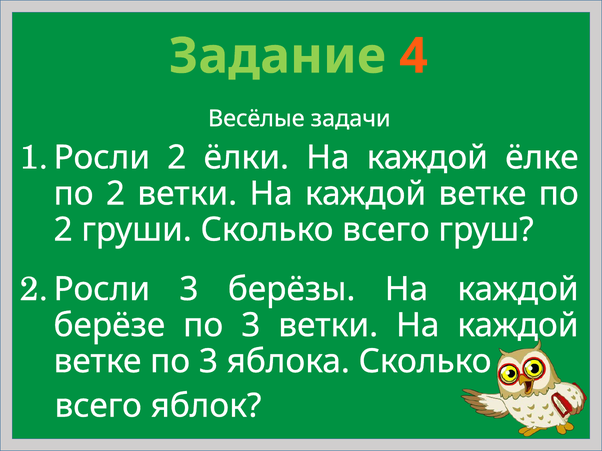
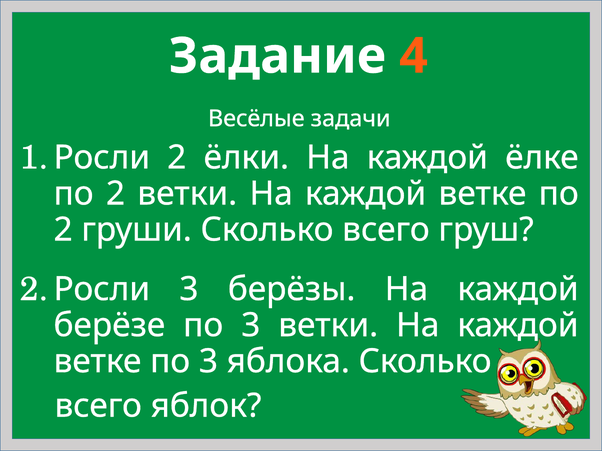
Задание colour: light green -> white
